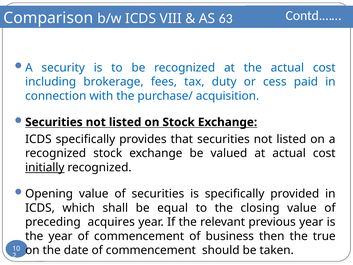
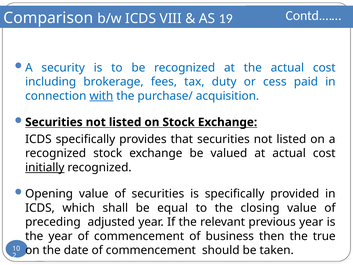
63: 63 -> 19
with underline: none -> present
acquires: acquires -> adjusted
